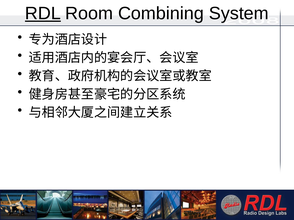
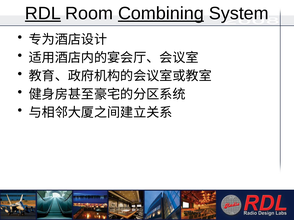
Combining underline: none -> present
